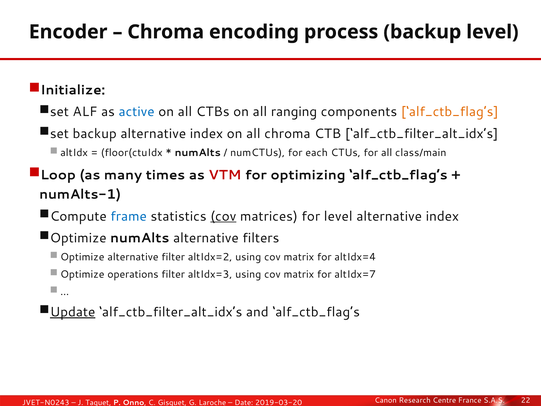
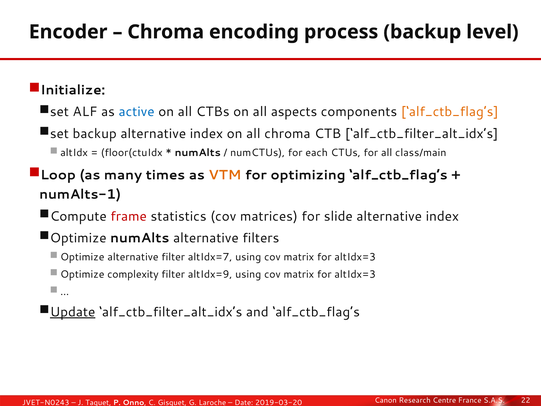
ranging: ranging -> aspects
VTM colour: red -> orange
frame colour: blue -> red
cov at (223, 216) underline: present -> none
for level: level -> slide
altIdx=2: altIdx=2 -> altIdx=7
altIdx=4 at (355, 257): altIdx=4 -> altIdx=3
operations: operations -> complexity
altIdx=3: altIdx=3 -> altIdx=9
altIdx=7 at (355, 274): altIdx=7 -> altIdx=3
